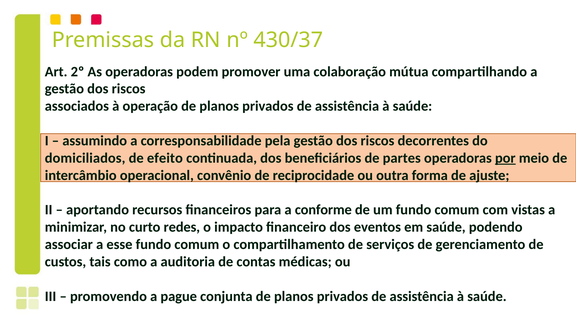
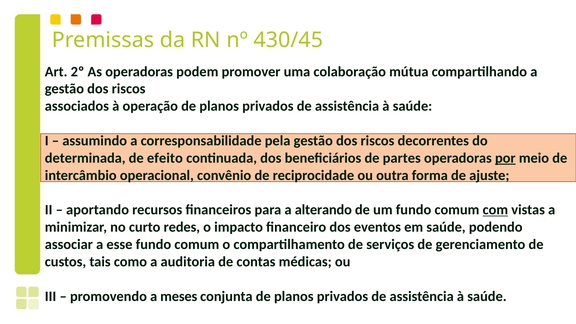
430/37: 430/37 -> 430/45
domiciliados: domiciliados -> determinada
conforme: conforme -> alterando
com underline: none -> present
pague: pague -> meses
